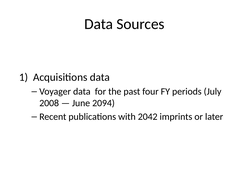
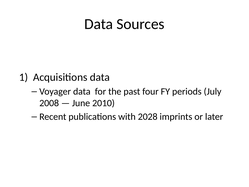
2094: 2094 -> 2010
2042: 2042 -> 2028
